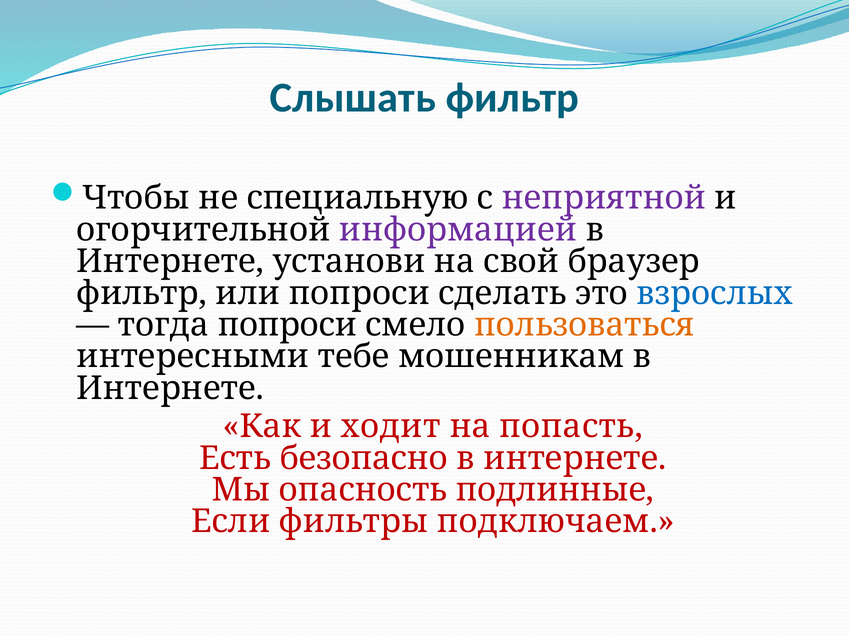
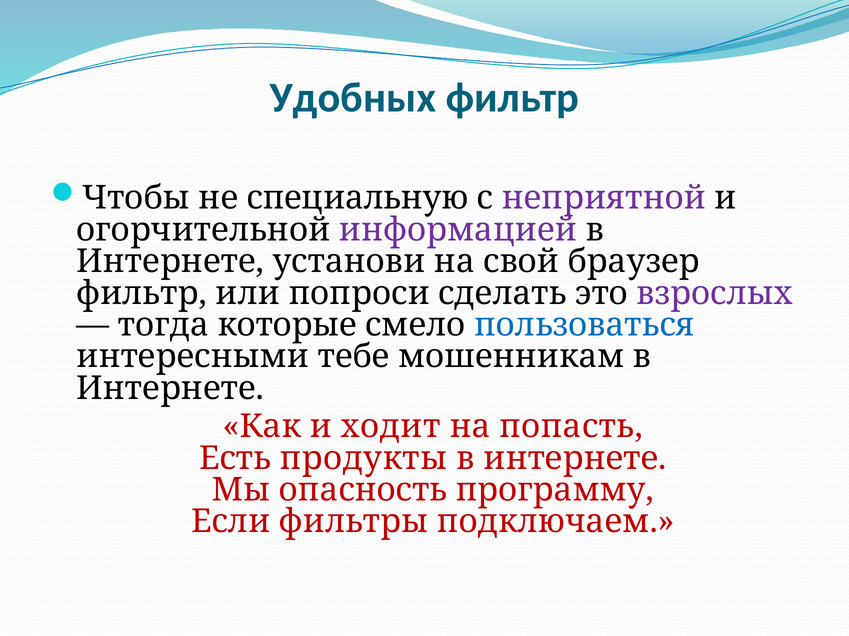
Слышать: Слышать -> Удобных
взрослых colour: blue -> purple
тогда попроси: попроси -> которые
пользоваться colour: orange -> blue
безопасно: безопасно -> продукты
подлинные: подлинные -> программу
